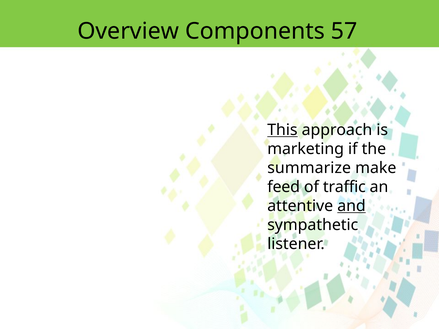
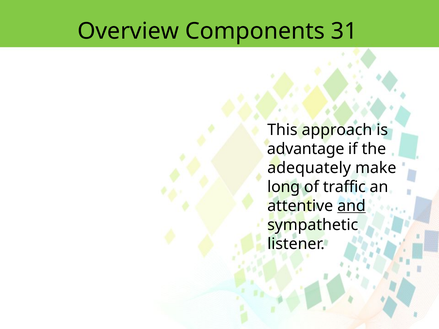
57: 57 -> 31
This underline: present -> none
marketing: marketing -> advantage
summarize: summarize -> adequately
feed: feed -> long
